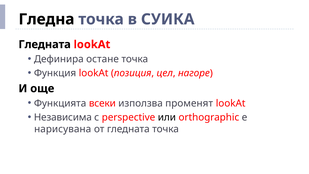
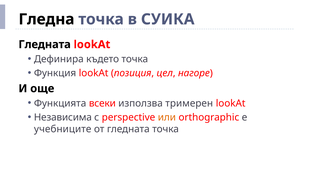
остане: остане -> където
променят: променят -> тримерен
или colour: black -> orange
нарисувана: нарисувана -> учебниците
